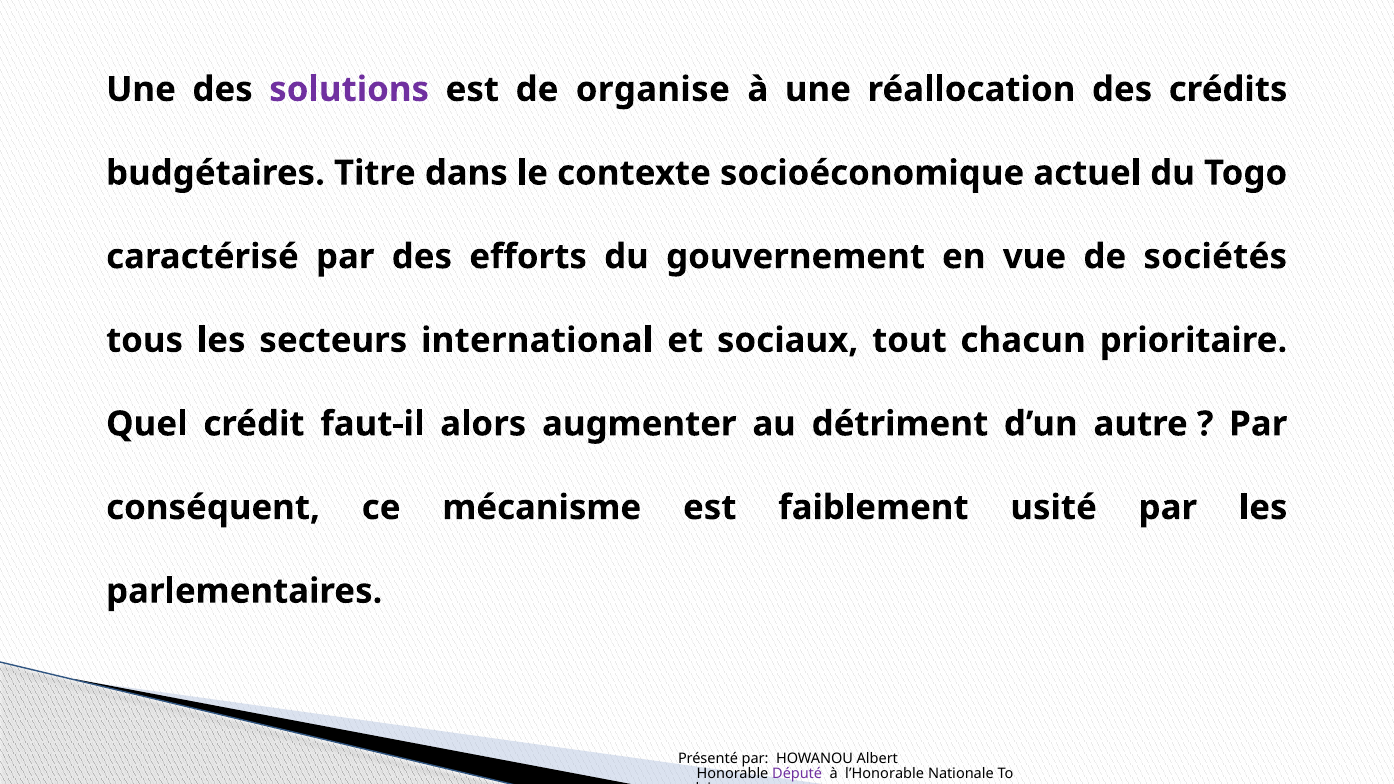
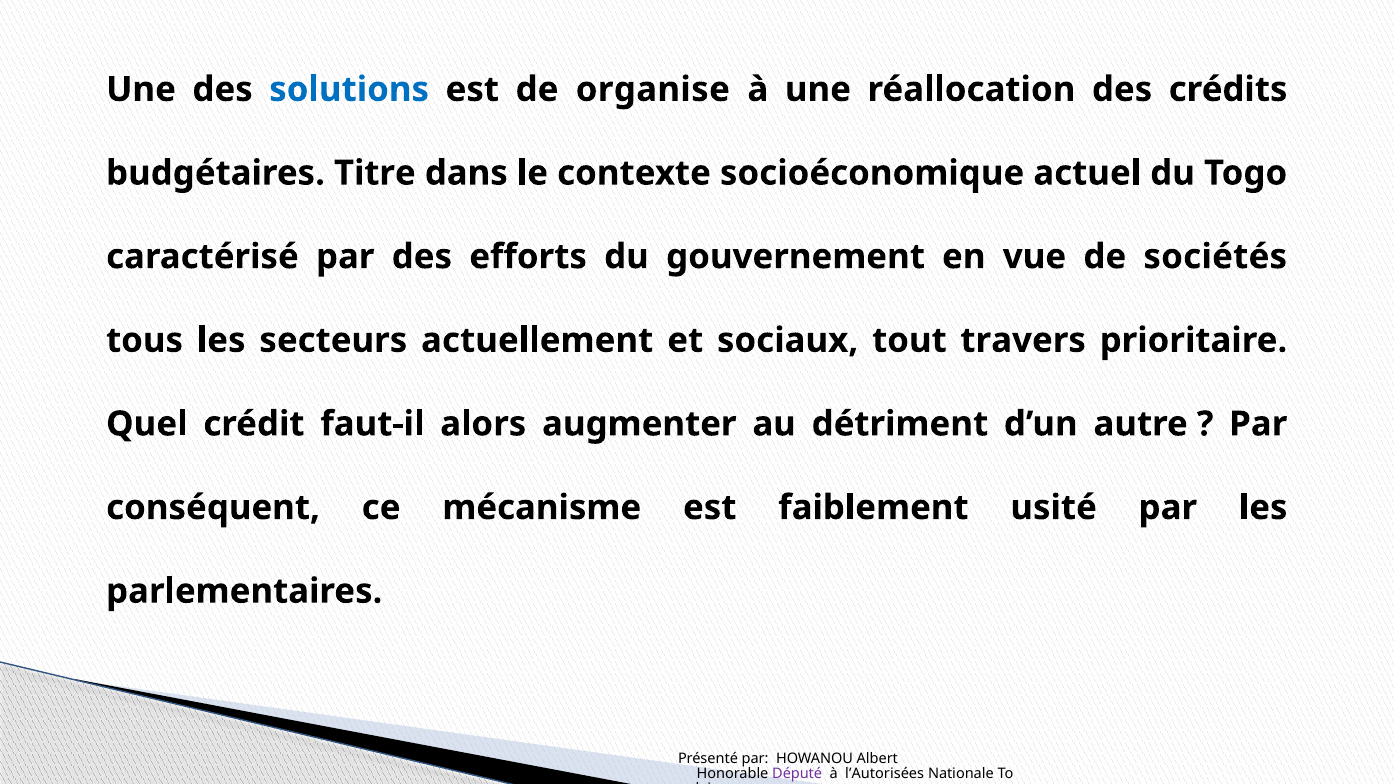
solutions colour: purple -> blue
international: international -> actuellement
chacun: chacun -> travers
l’Honorable: l’Honorable -> l’Autorisées
